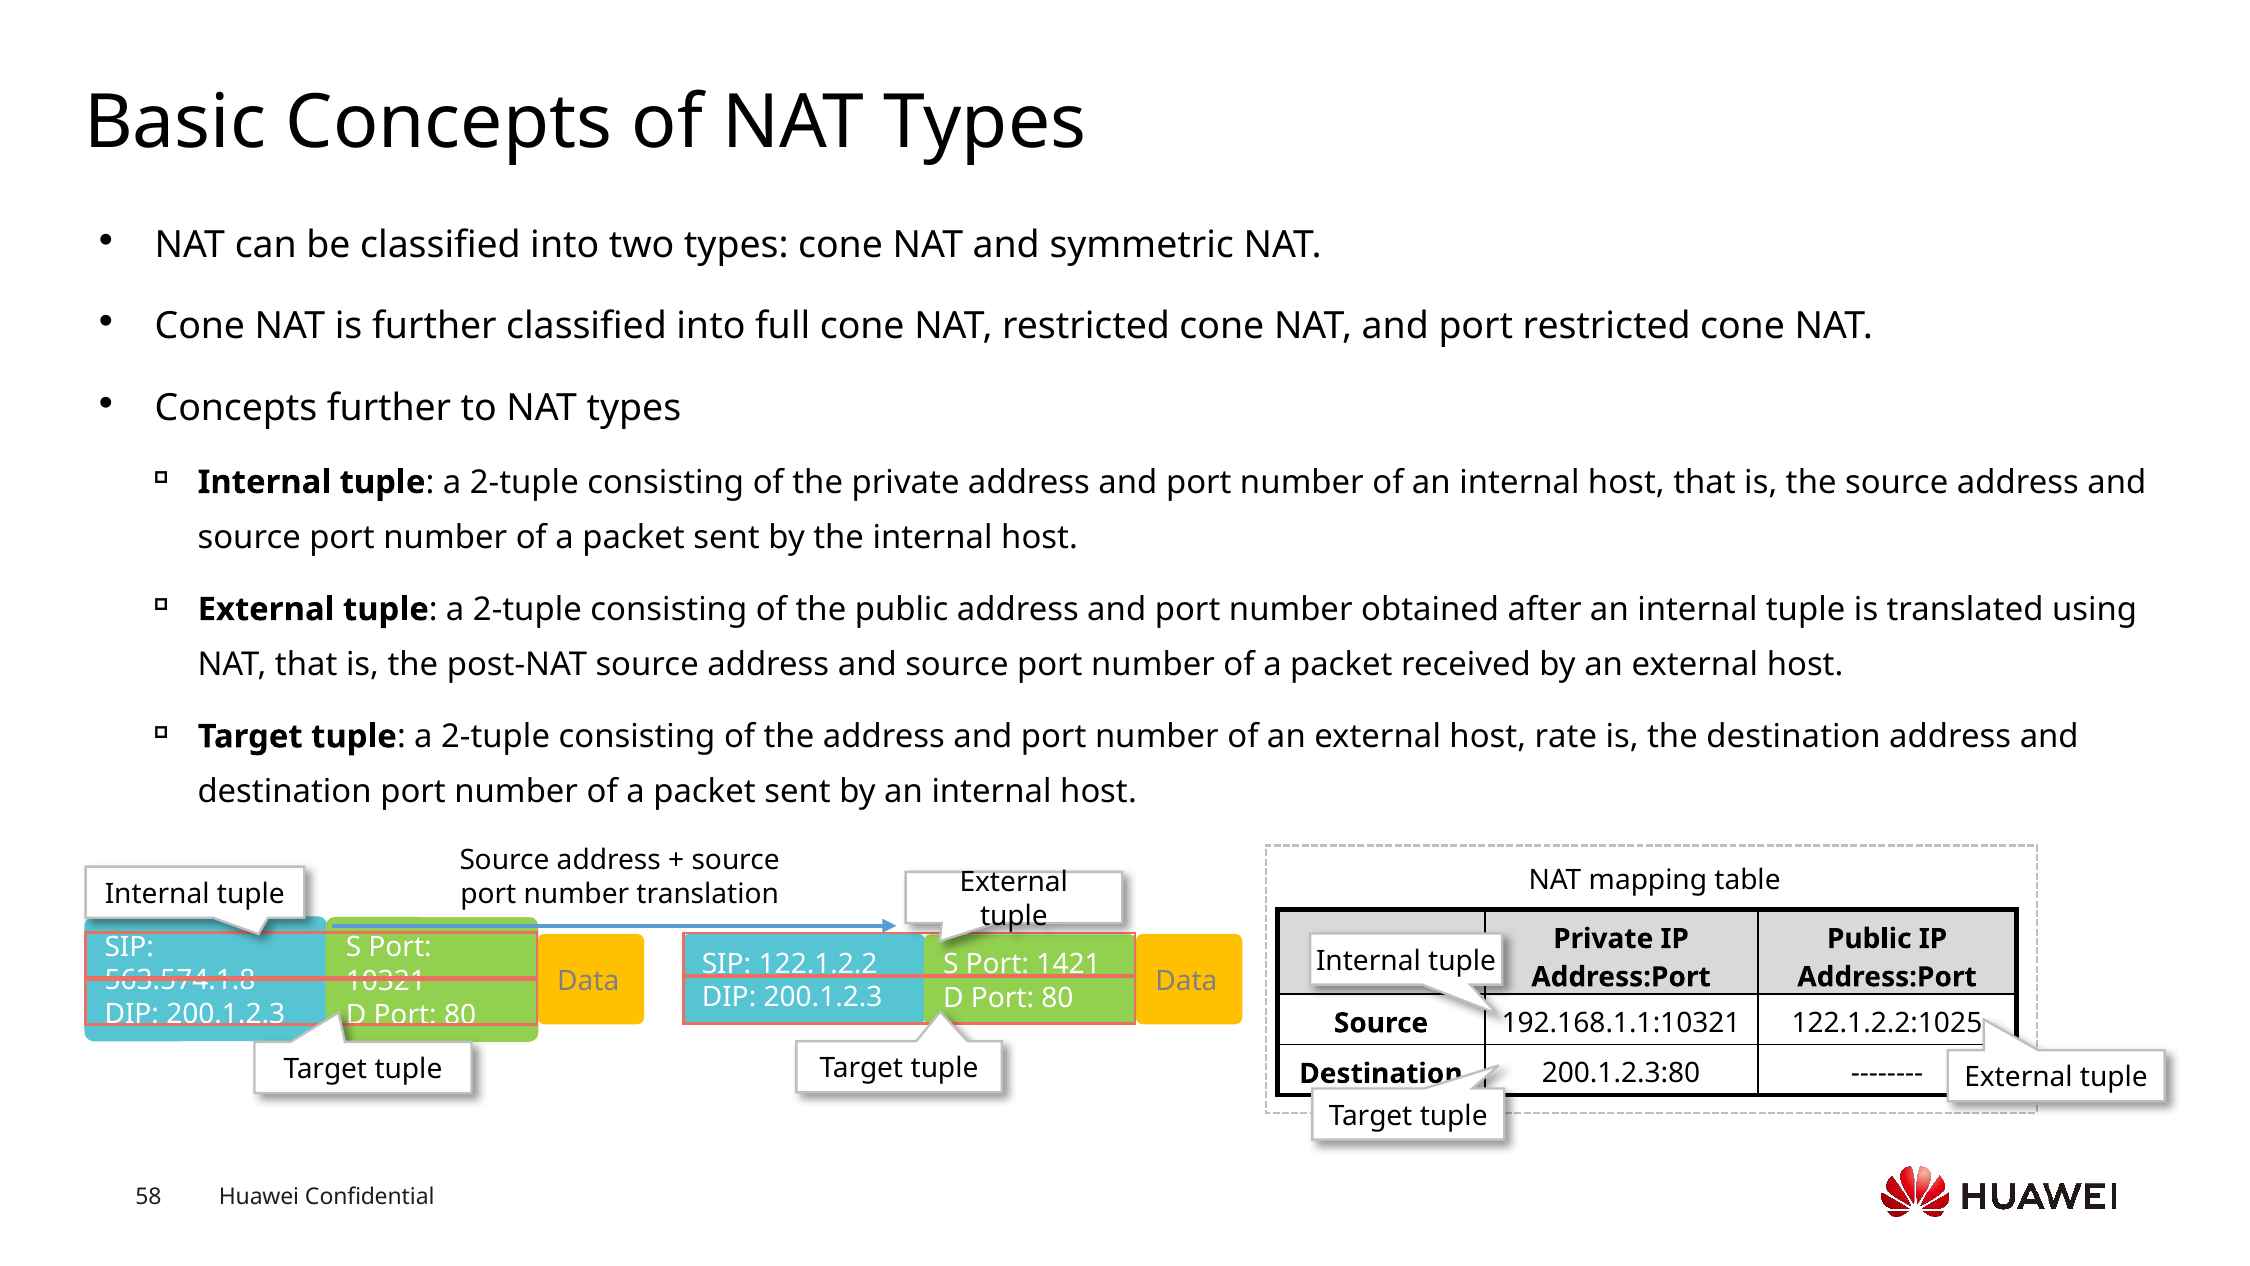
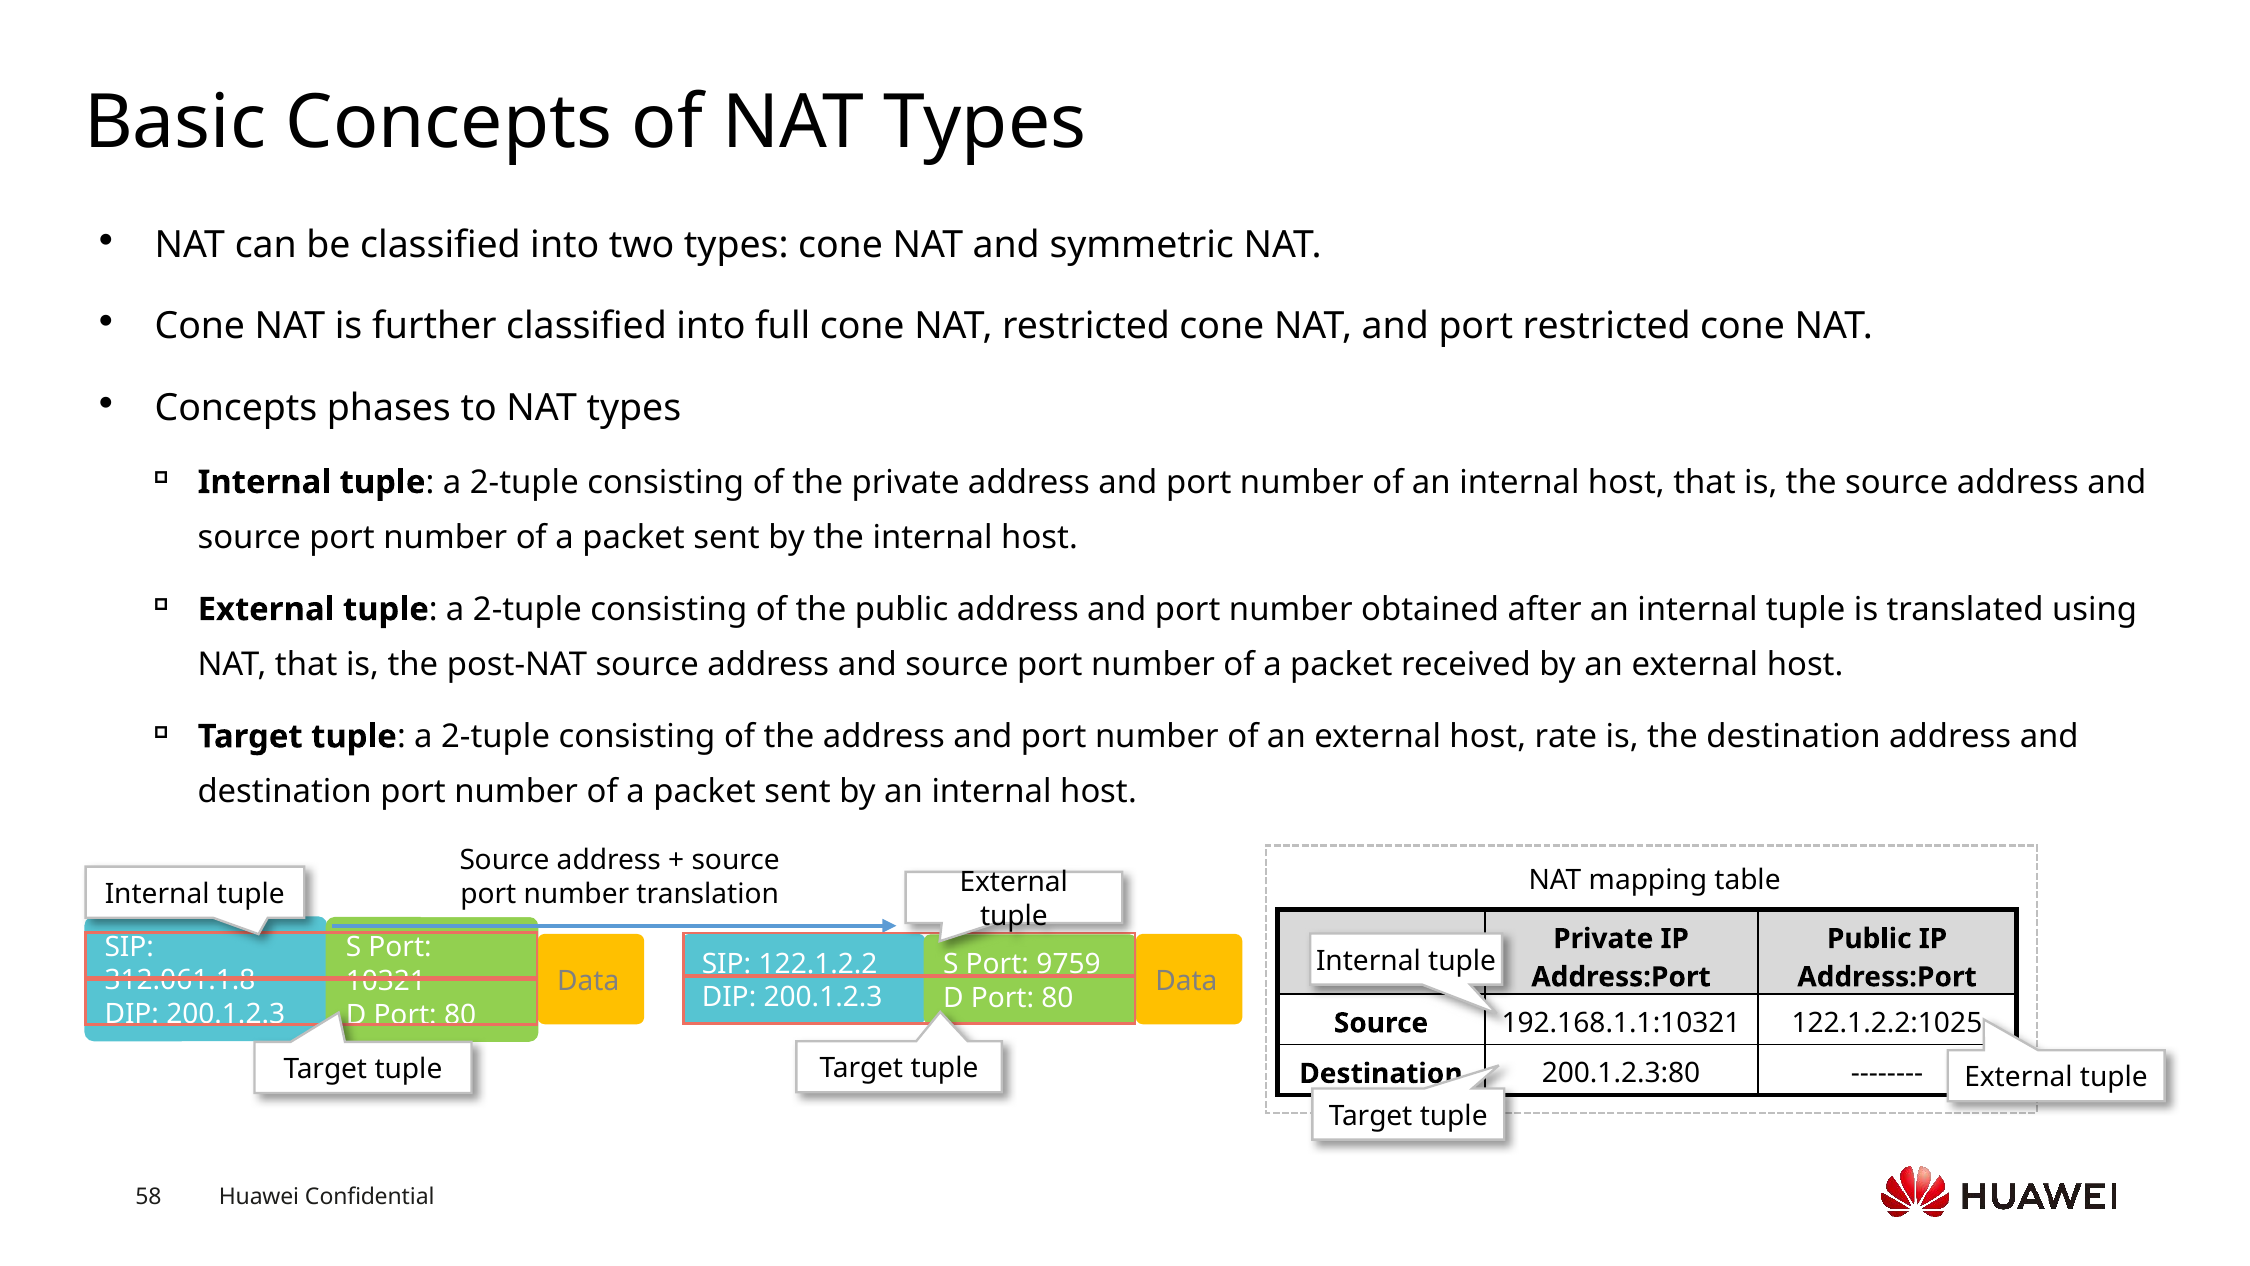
Concepts further: further -> phases
1421: 1421 -> 9759
563.574.1.8: 563.574.1.8 -> 312.061.1.8
